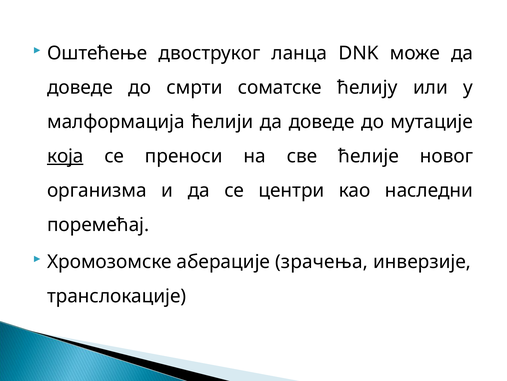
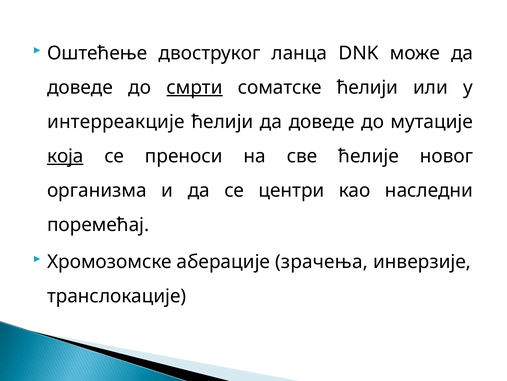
смрти underline: none -> present
соматске ћелију: ћелију -> ћелији
малформација: малформација -> интерреакције
